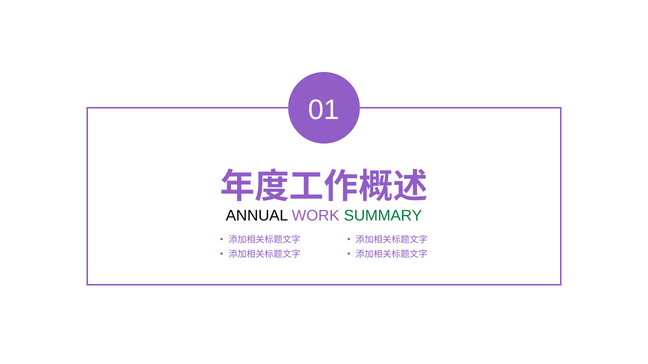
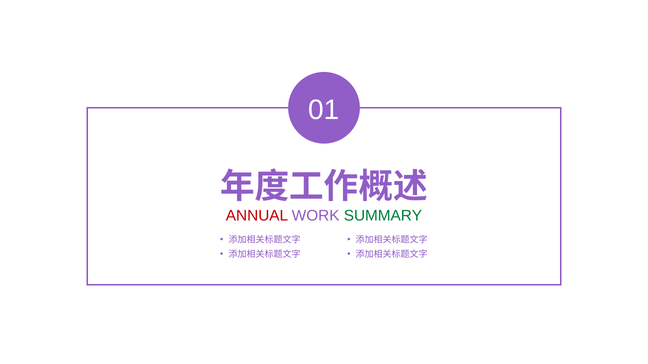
ANNUAL colour: black -> red
